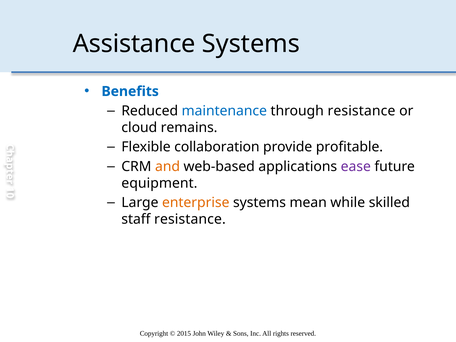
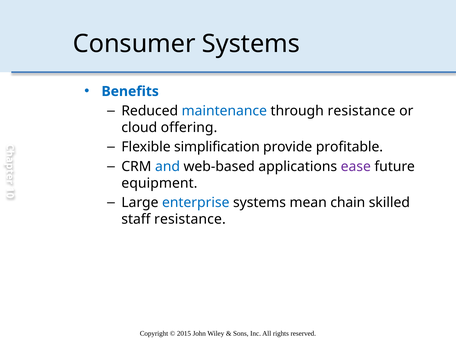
Assistance: Assistance -> Consumer
remains: remains -> offering
collaboration: collaboration -> simplification
and colour: orange -> blue
enterprise colour: orange -> blue
while: while -> chain
